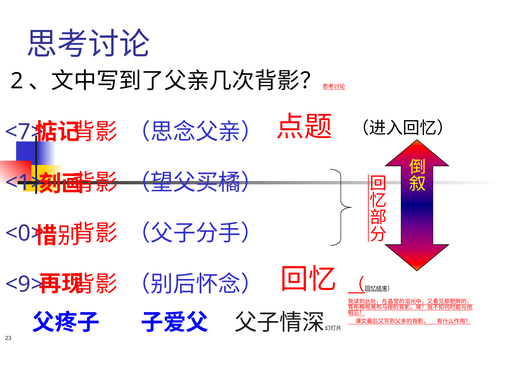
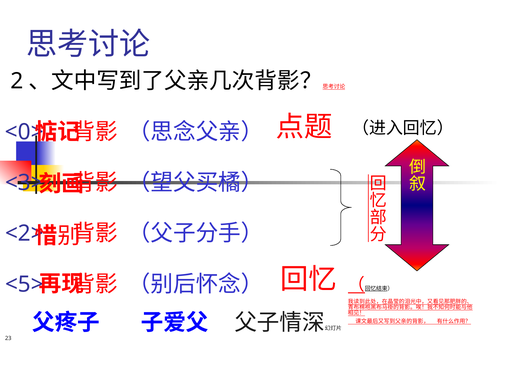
<7>: <7> -> <0>
<1>: <1> -> <3>
<0>: <0> -> <2>
<9>: <9> -> <5>
